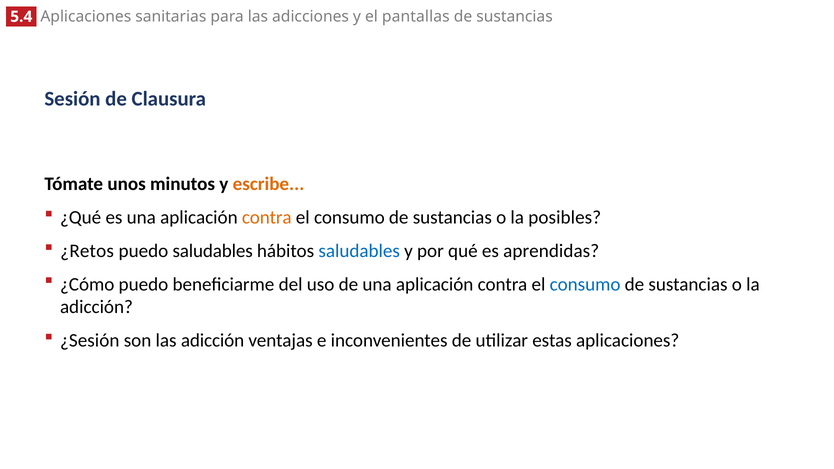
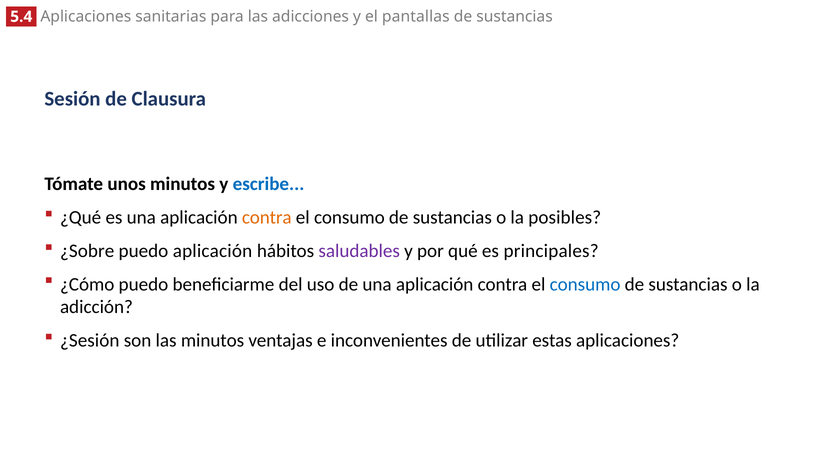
escribe colour: orange -> blue
¿Retos: ¿Retos -> ¿Sobre
puedo saludables: saludables -> aplicación
saludables at (359, 251) colour: blue -> purple
aprendidas: aprendidas -> principales
las adicción: adicción -> minutos
